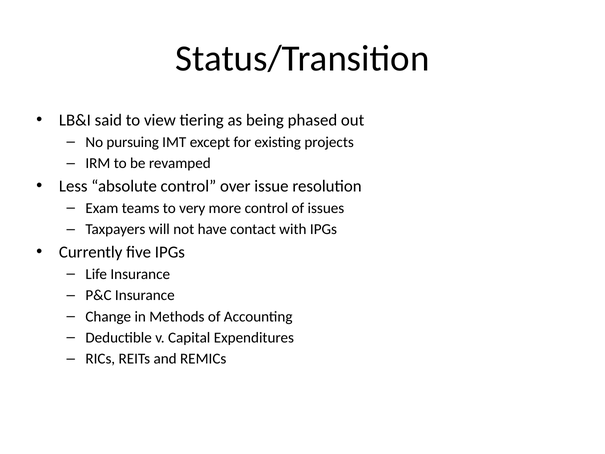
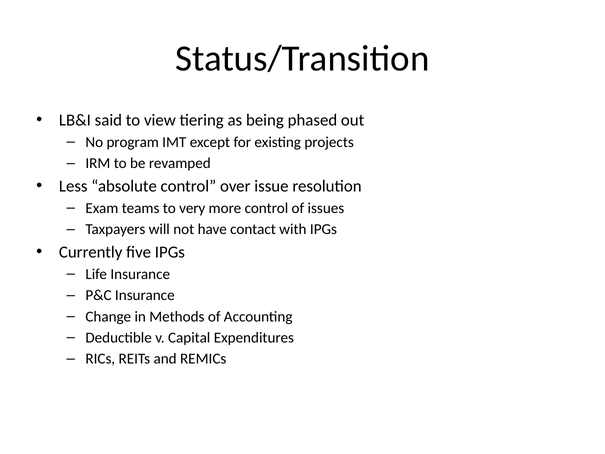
pursuing: pursuing -> program
